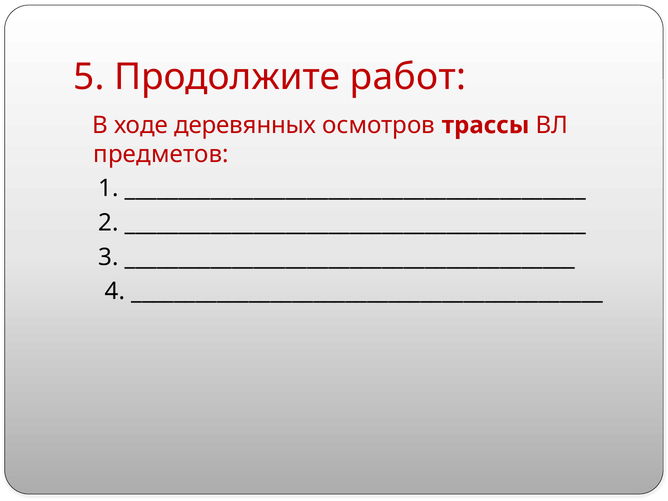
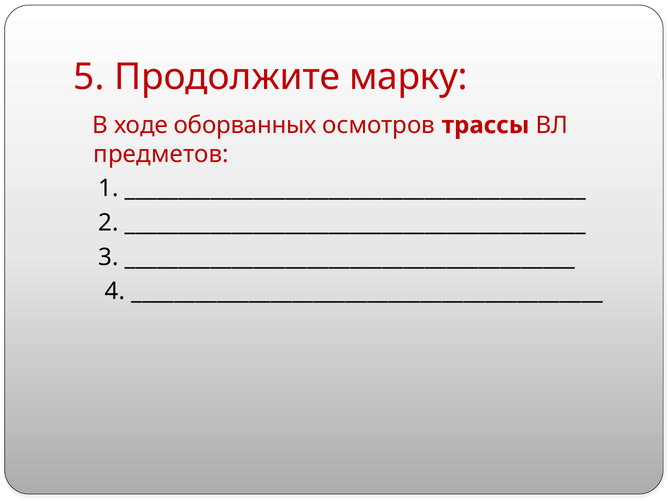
работ: работ -> марку
деревянных: деревянных -> оборванных
